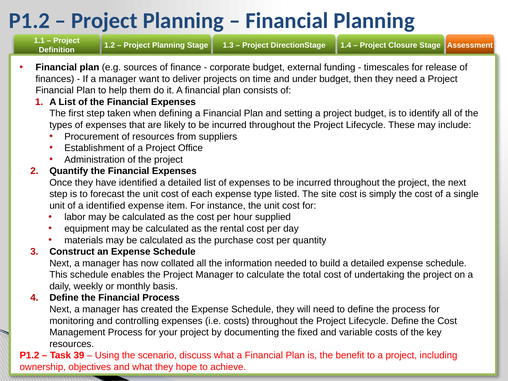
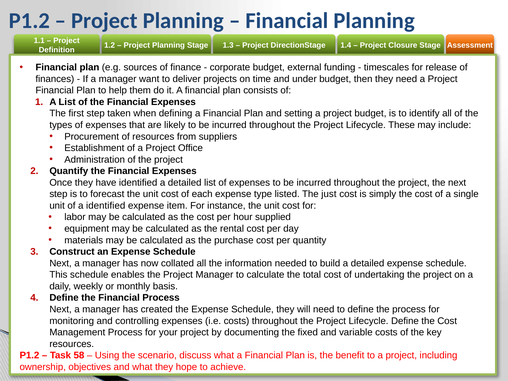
site: site -> just
39: 39 -> 58
